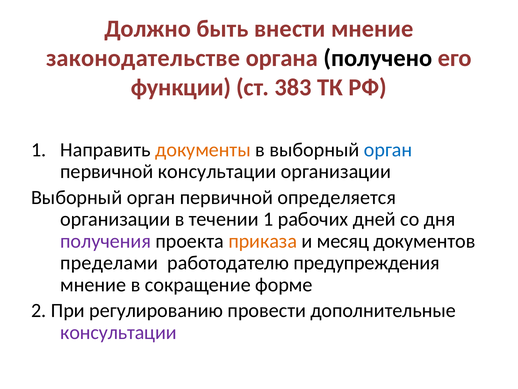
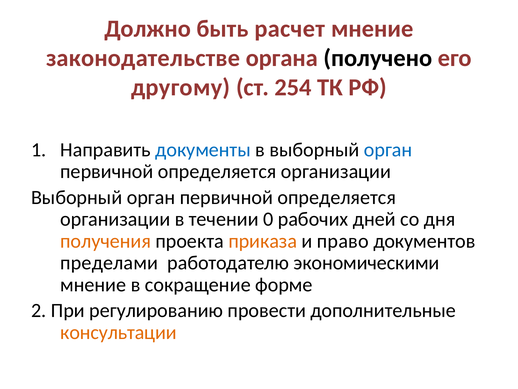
внести: внести -> расчет
функции: функции -> другому
383: 383 -> 254
документы colour: orange -> blue
консультации at (217, 171): консультации -> определяется
течении 1: 1 -> 0
получения colour: purple -> orange
месяц: месяц -> право
предупреждения: предупреждения -> экономическими
консультации at (118, 332) colour: purple -> orange
